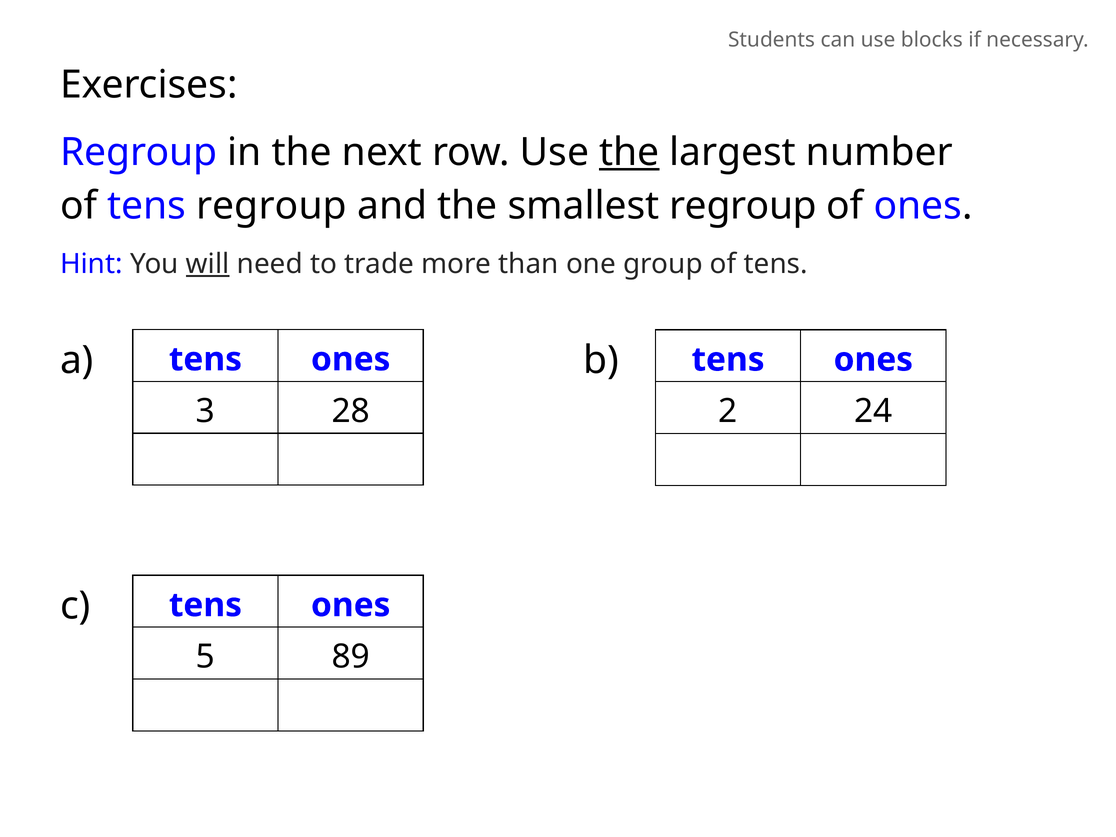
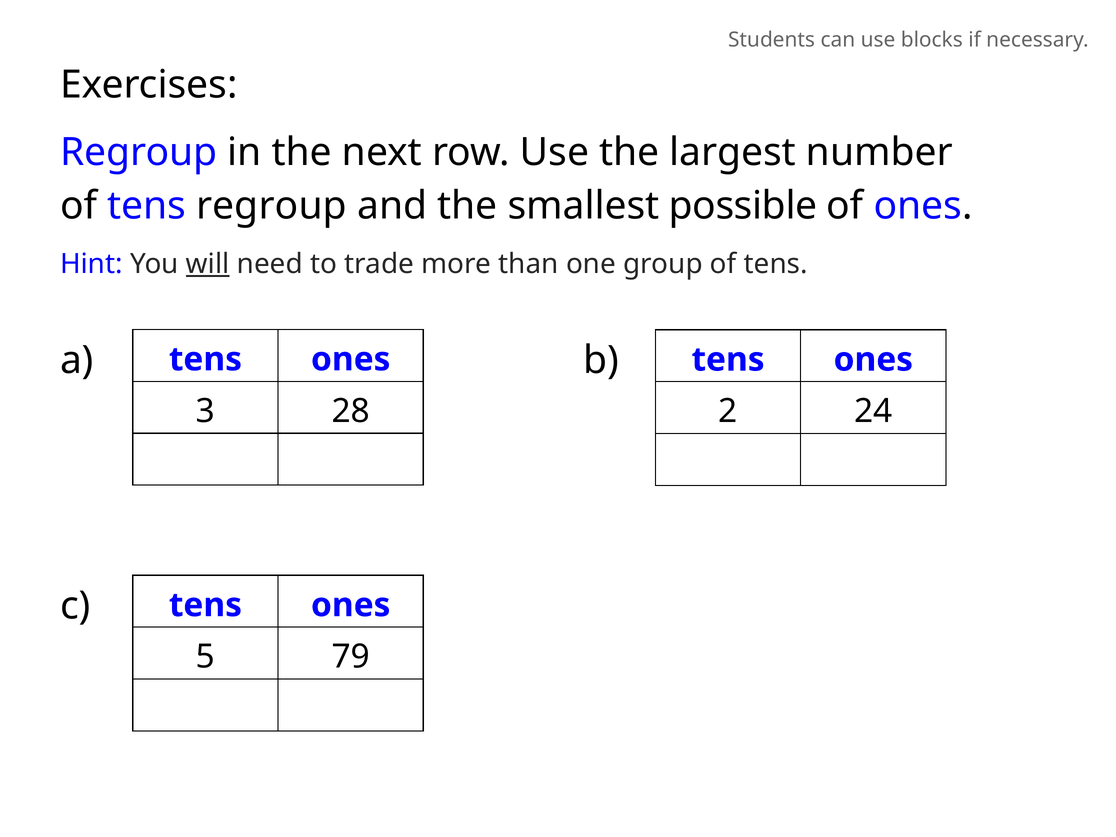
the at (629, 153) underline: present -> none
smallest regroup: regroup -> possible
89: 89 -> 79
